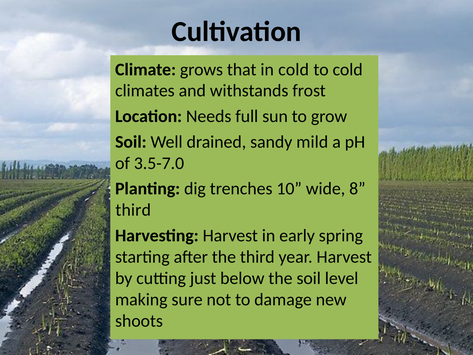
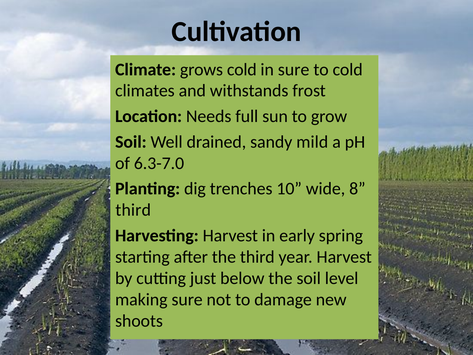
grows that: that -> cold
in cold: cold -> sure
3.5-7.0: 3.5-7.0 -> 6.3-7.0
